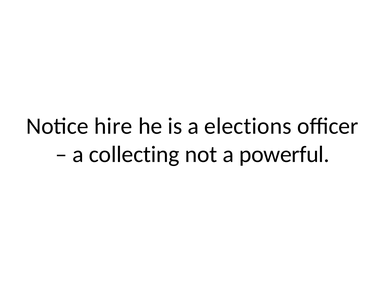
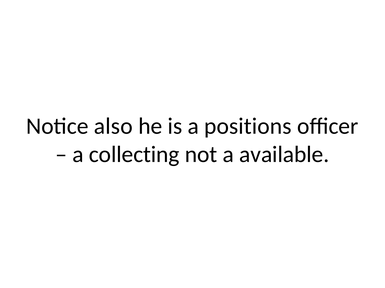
hire: hire -> also
elections: elections -> positions
powerful: powerful -> available
